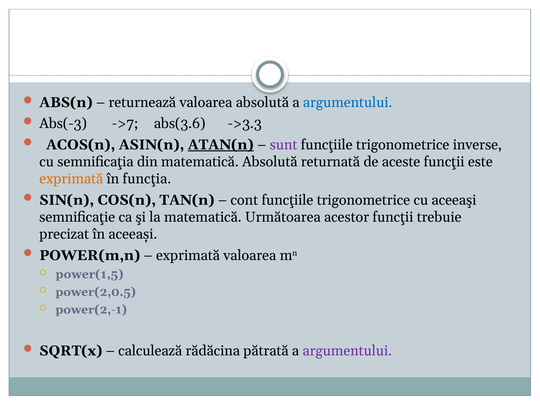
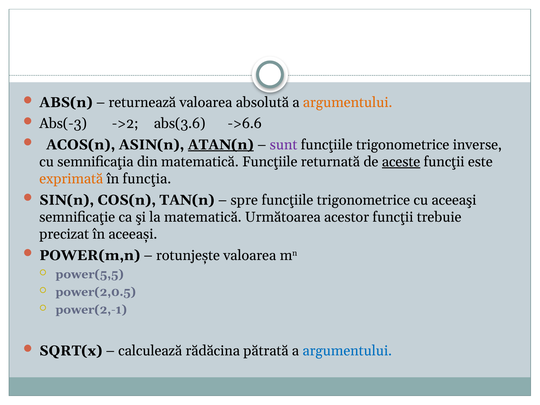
argumentului at (348, 102) colour: blue -> orange
->7: ->7 -> ->2
->3.3: ->3.3 -> ->6.6
matematică Absolută: Absolută -> Funcţiile
aceste underline: none -> present
cont: cont -> spre
exprimată at (188, 255): exprimată -> rotunjeşte
power(1,5: power(1,5 -> power(5,5
argumentului at (347, 351) colour: purple -> blue
